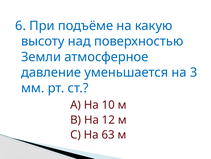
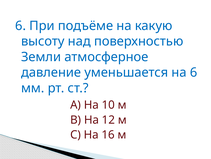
на 3: 3 -> 6
63: 63 -> 16
